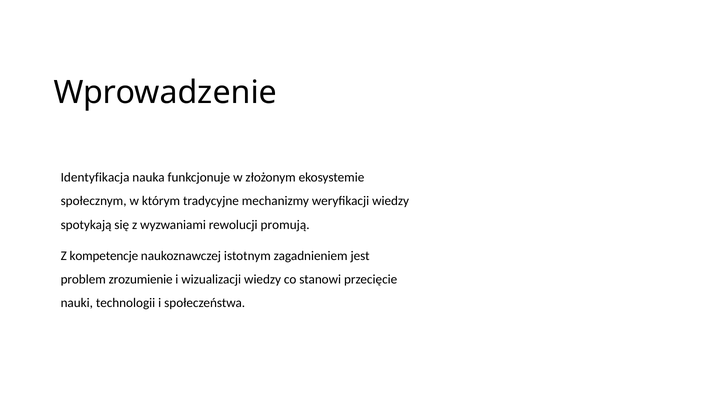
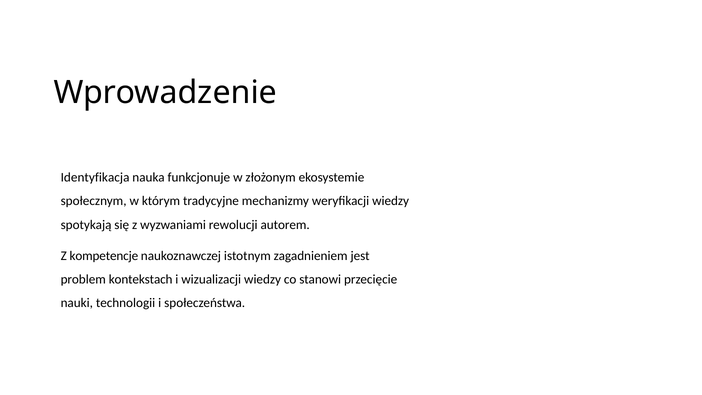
promują: promują -> autorem
zrozumienie: zrozumienie -> kontekstach
